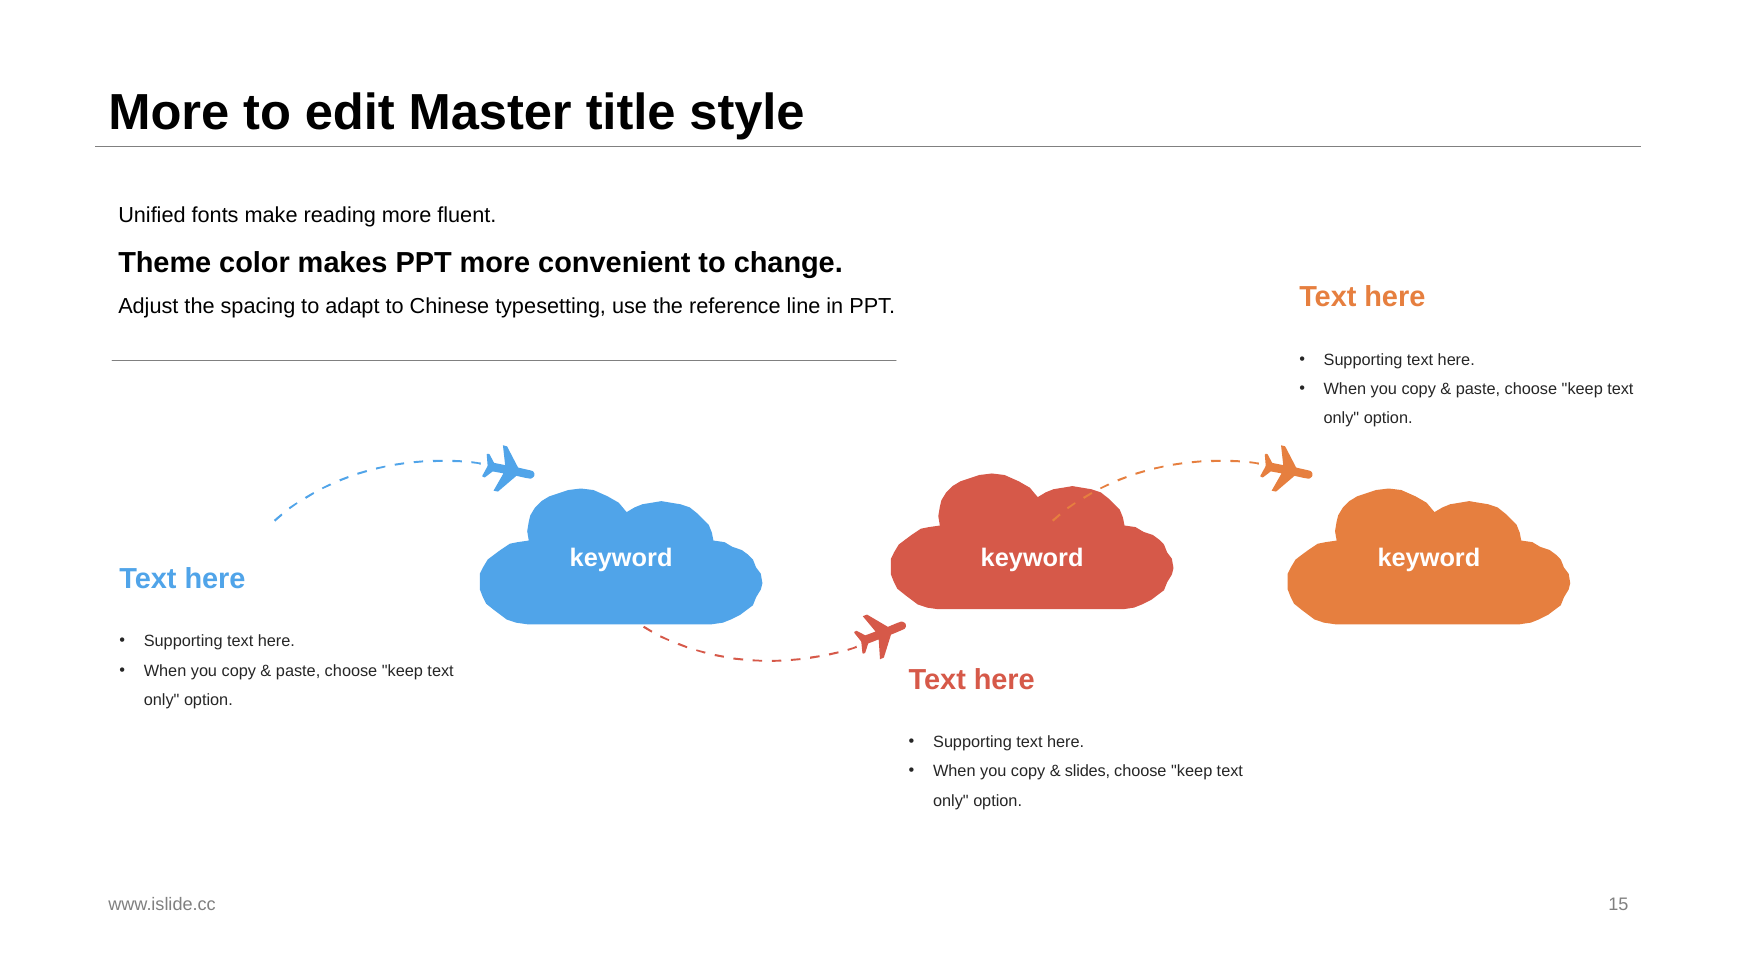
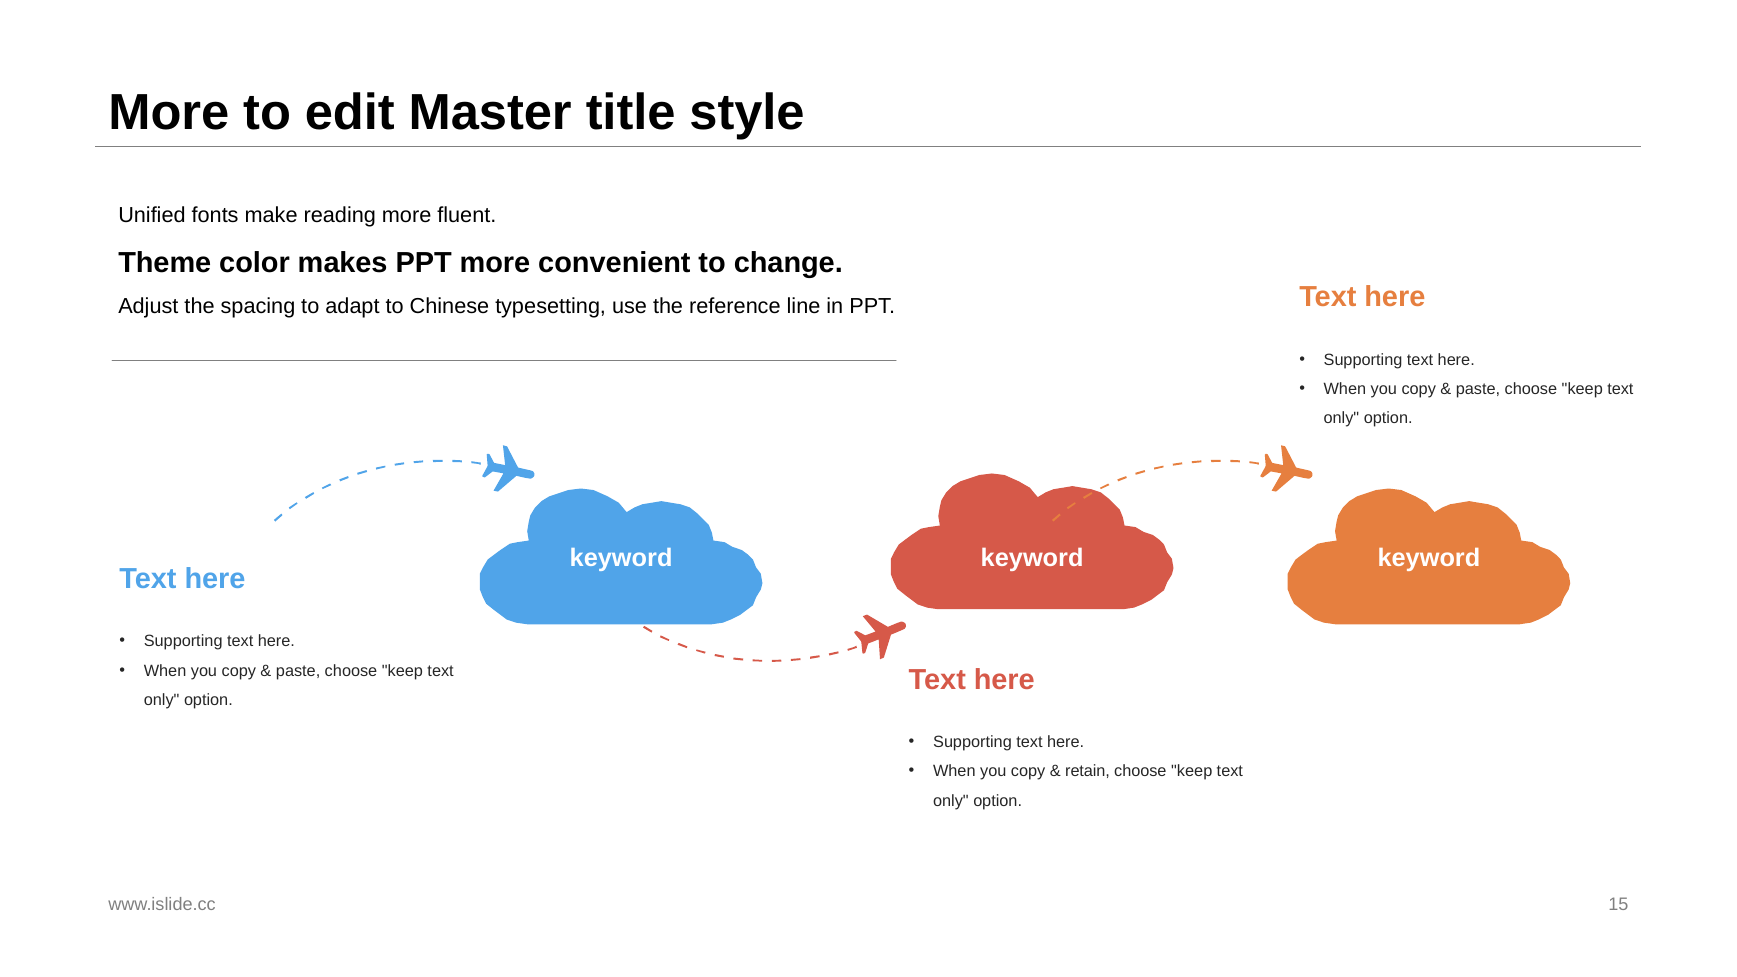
slides: slides -> retain
